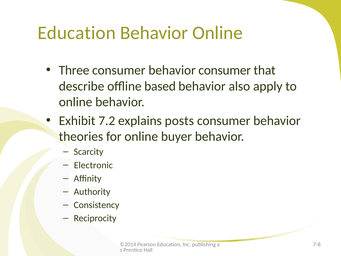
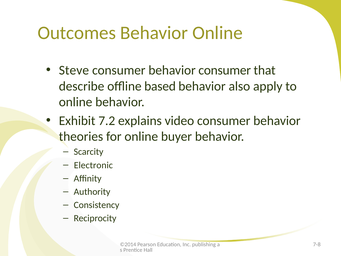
Education at (77, 33): Education -> Outcomes
Three: Three -> Steve
posts: posts -> video
